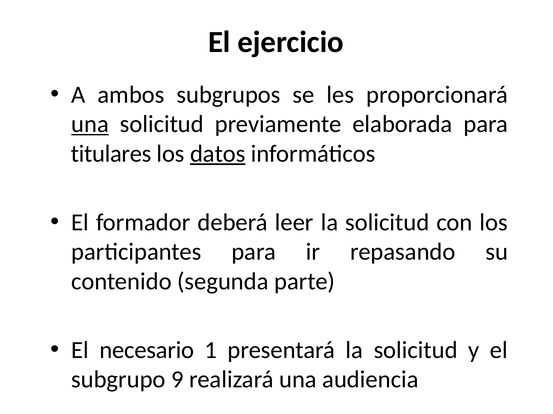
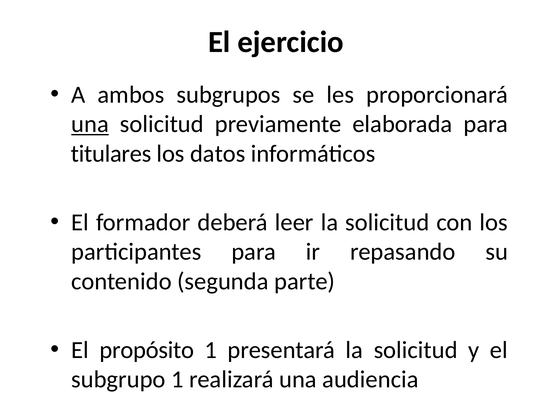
datos underline: present -> none
necesario: necesario -> propósito
subgrupo 9: 9 -> 1
